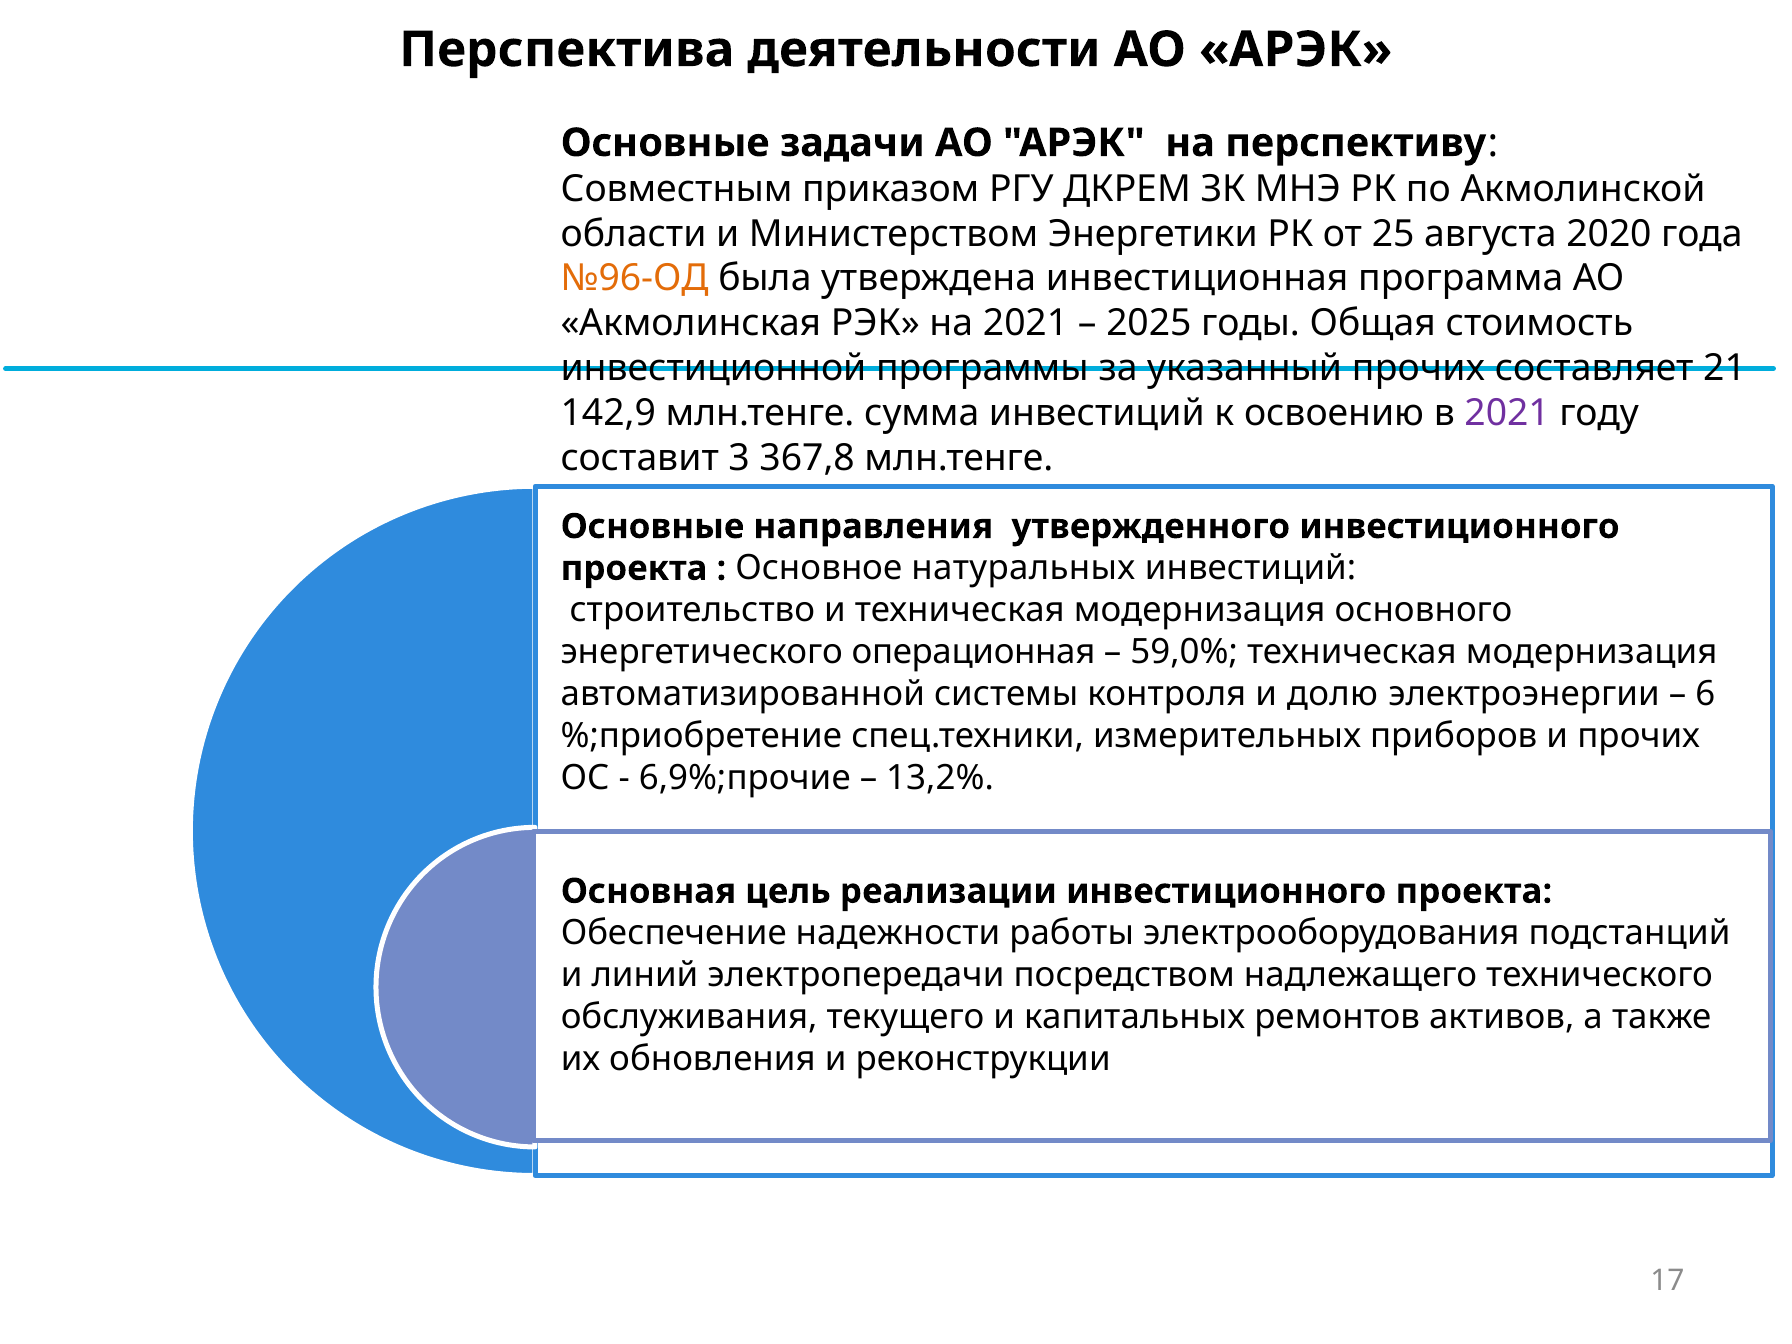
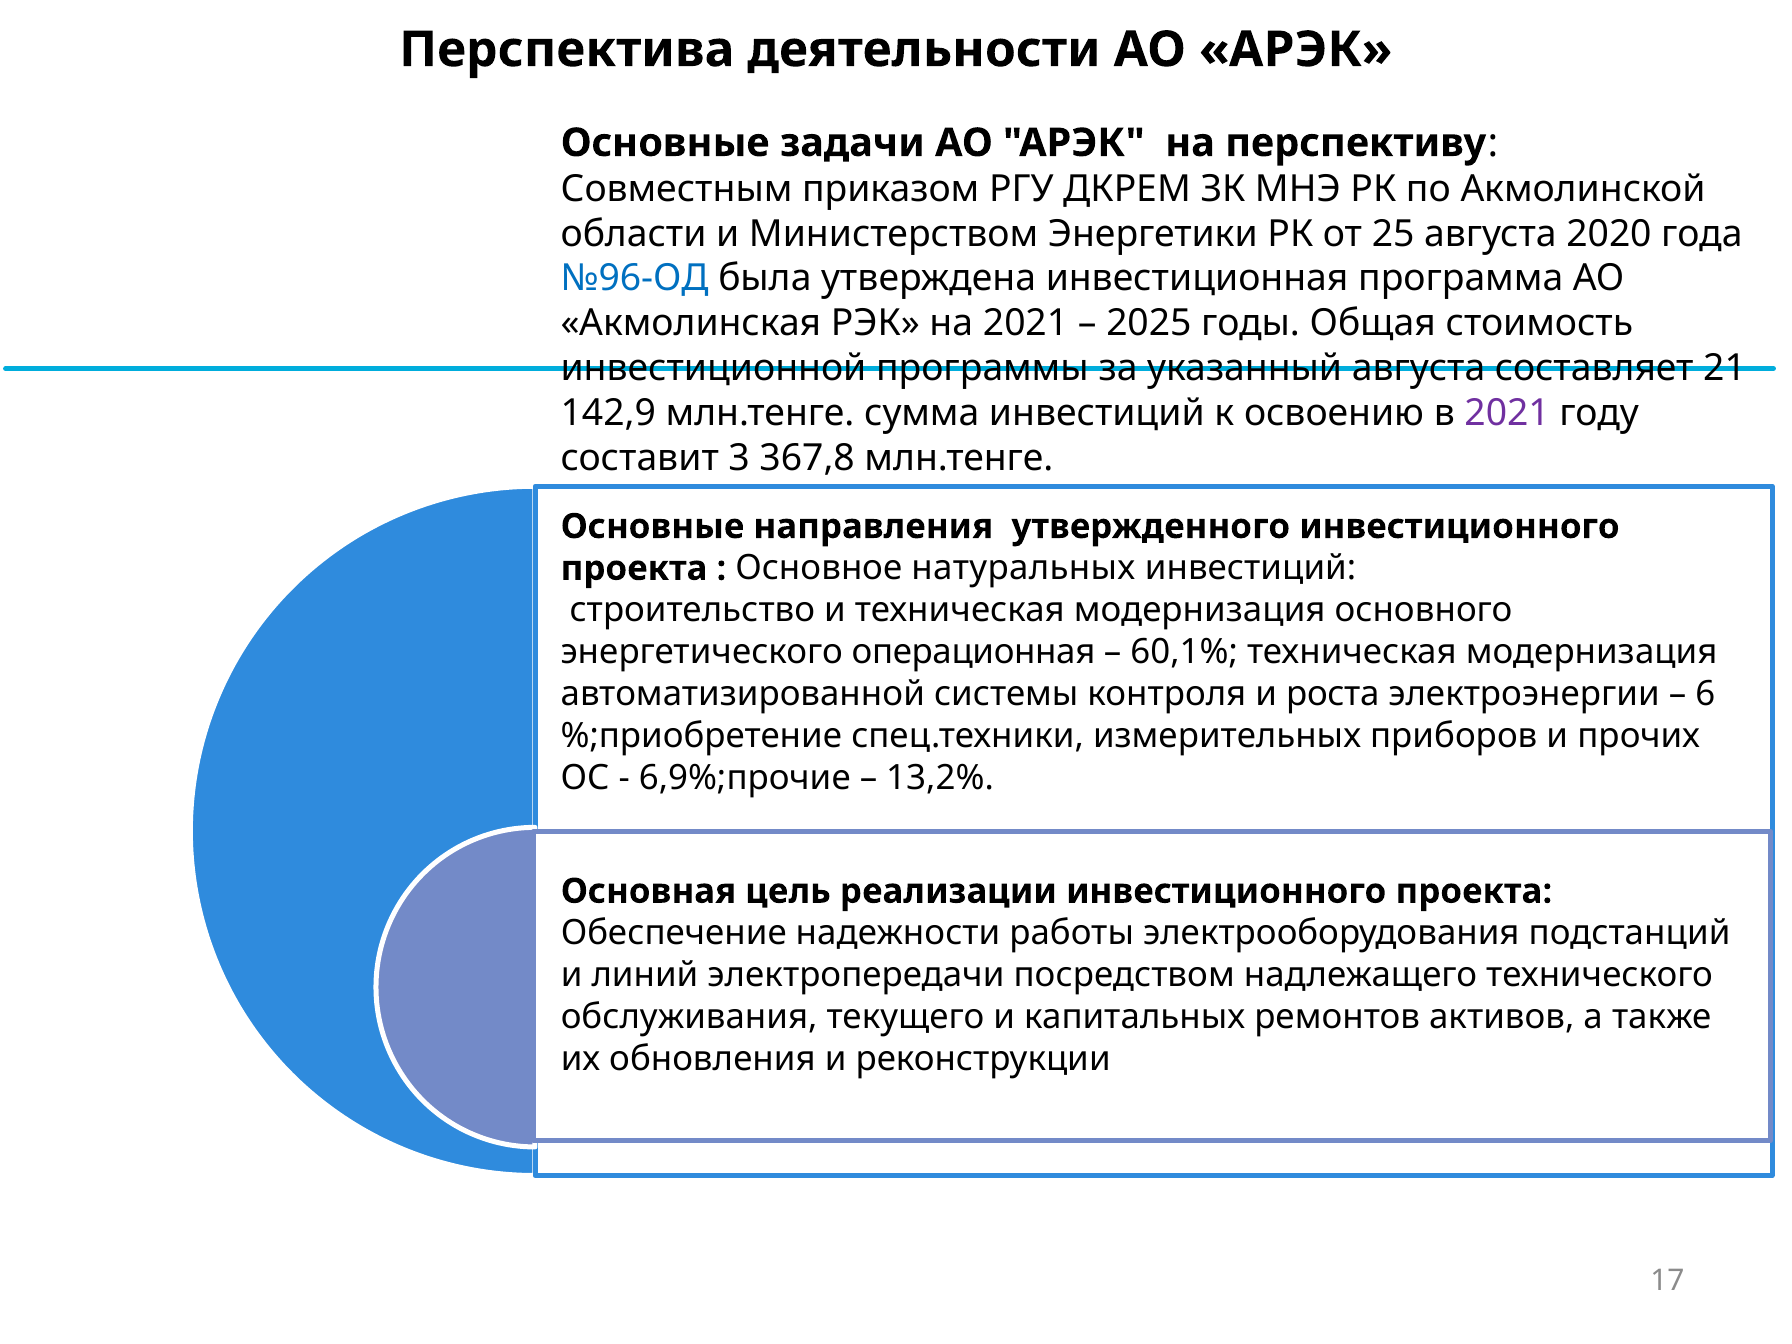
№96-ОД colour: orange -> blue
указанный прочих: прочих -> августа
59,0%: 59,0% -> 60,1%
долю: долю -> роста
